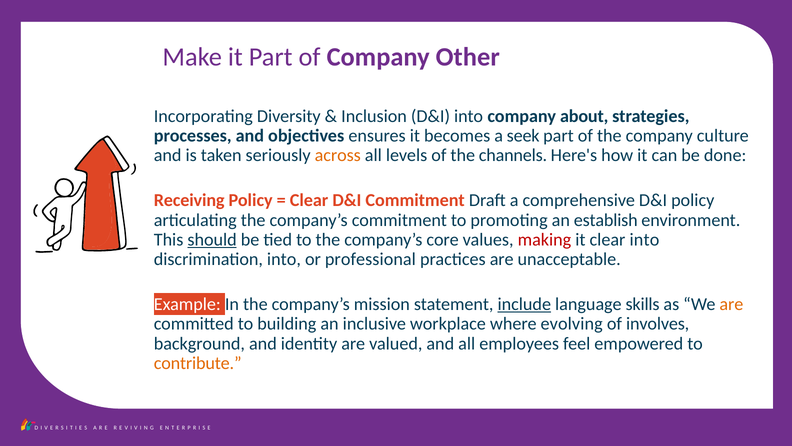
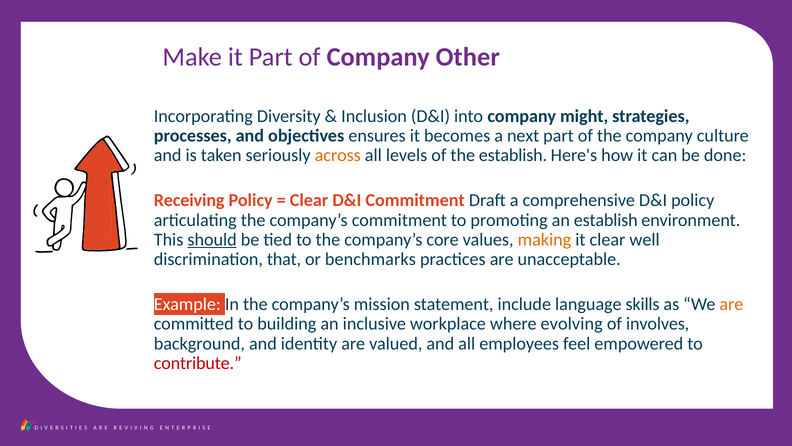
about: about -> might
seek: seek -> next
the channels: channels -> establish
making colour: red -> orange
clear into: into -> well
discrimination into: into -> that
professional: professional -> benchmarks
include underline: present -> none
contribute colour: orange -> red
